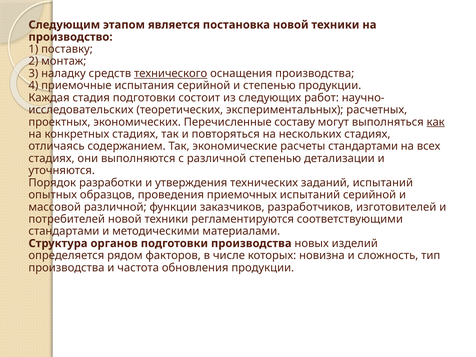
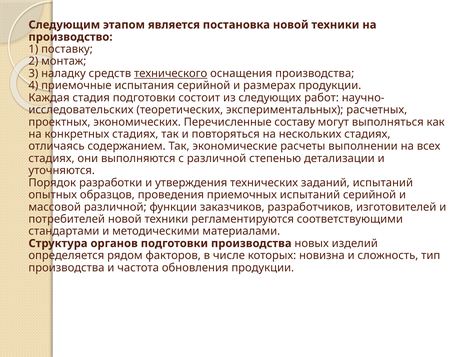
и степенью: степенью -> размерах
как underline: present -> none
расчеты стандартами: стандартами -> выполнении
